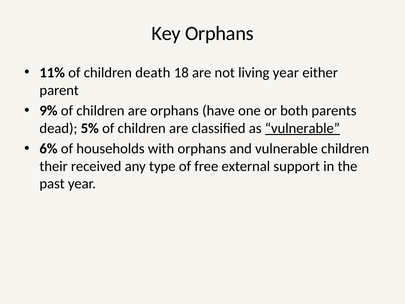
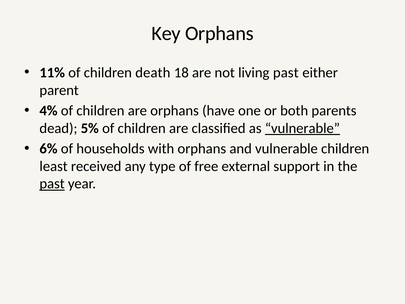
living year: year -> past
9%: 9% -> 4%
their: their -> least
past at (52, 184) underline: none -> present
